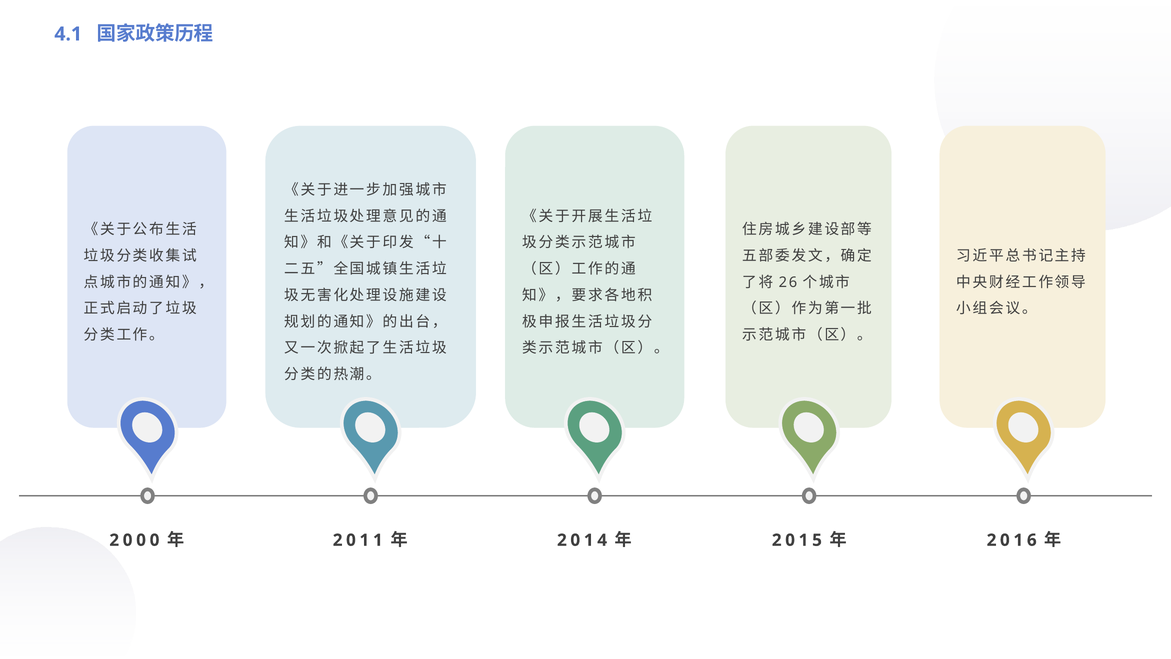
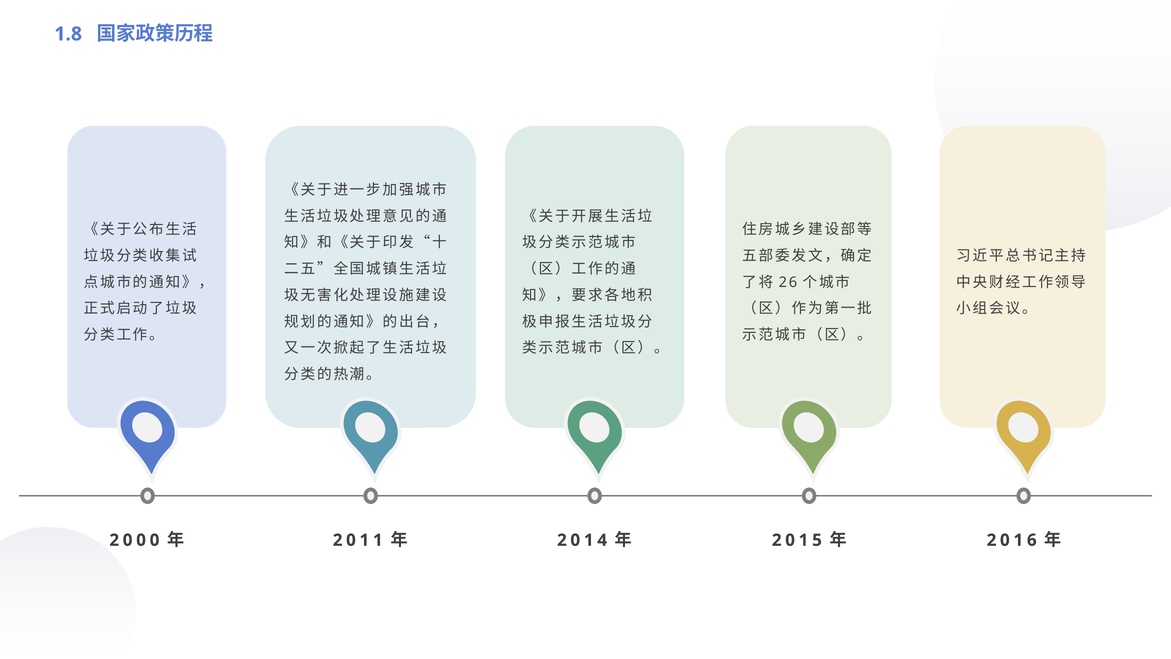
4.1: 4.1 -> 1.8
